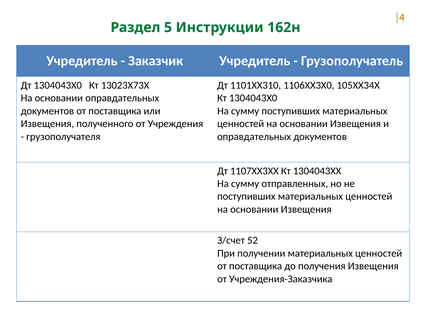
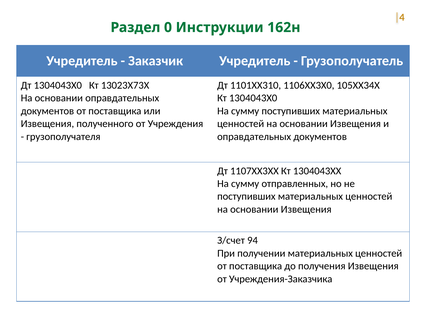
5: 5 -> 0
52: 52 -> 94
